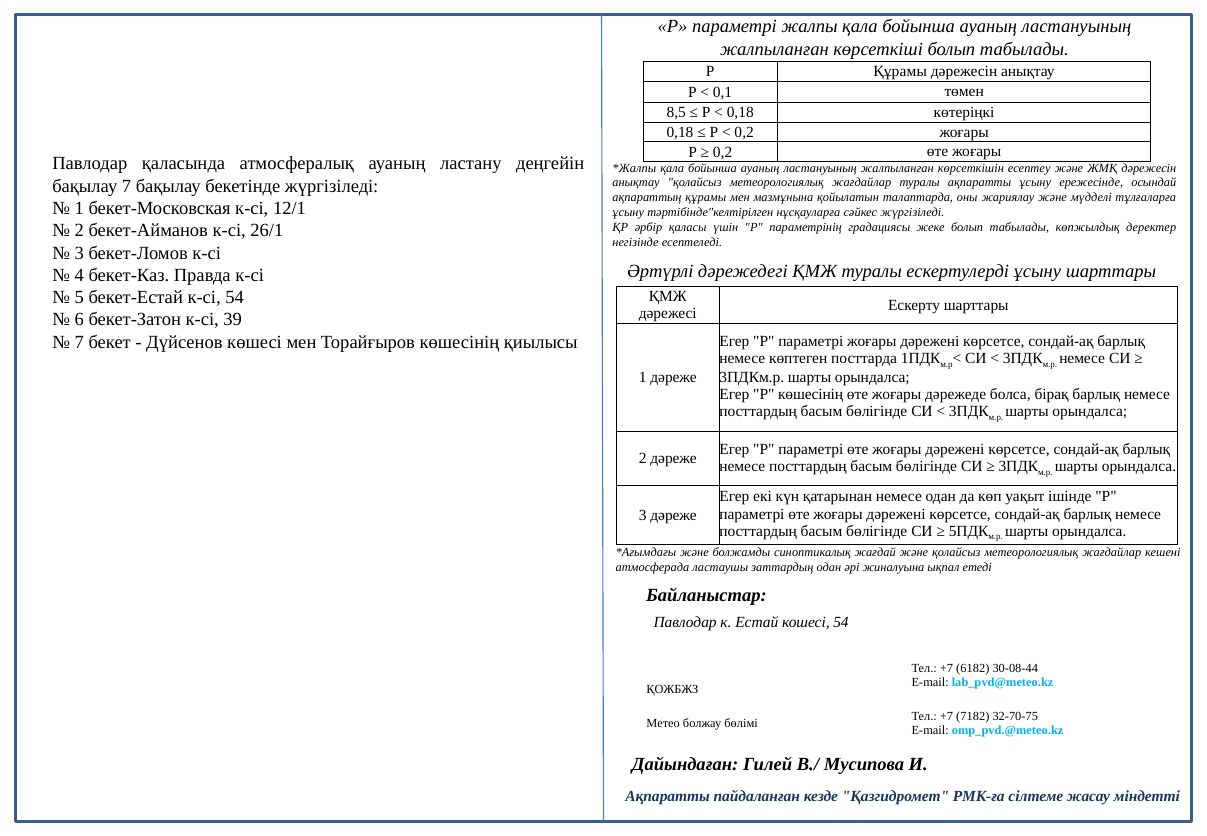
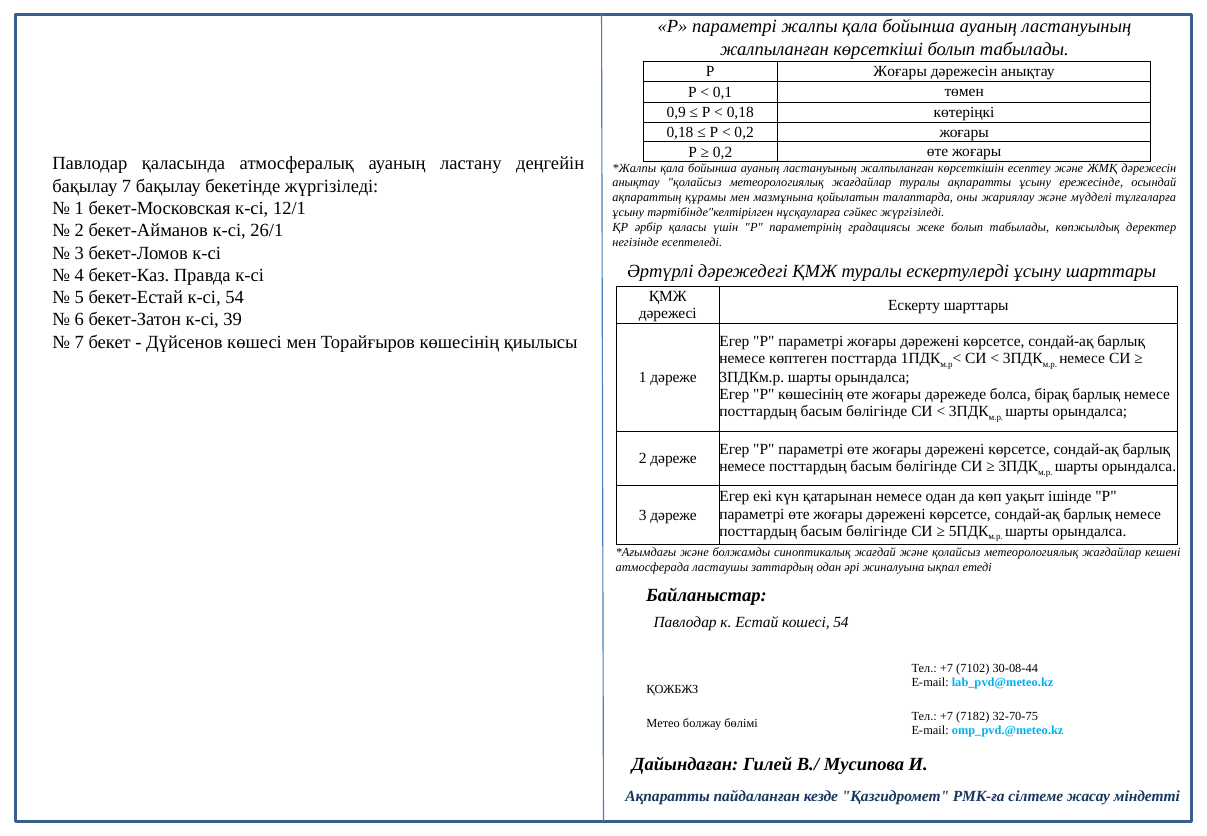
Р Құрамы: Құрамы -> Жоғары
8,5: 8,5 -> 0,9
6182: 6182 -> 7102
